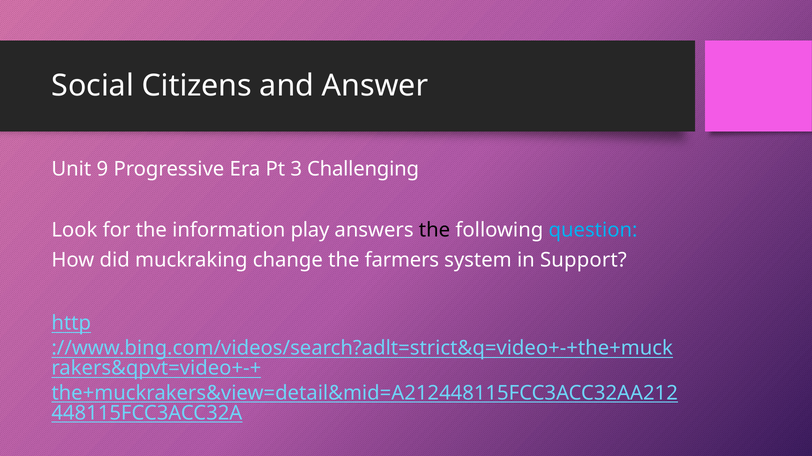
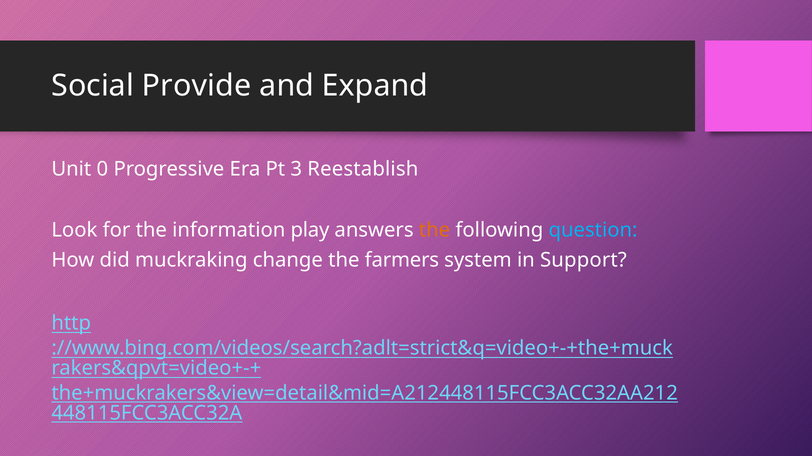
Citizens: Citizens -> Provide
Answer: Answer -> Expand
9: 9 -> 0
Challenging: Challenging -> Reestablish
the at (435, 230) colour: black -> orange
